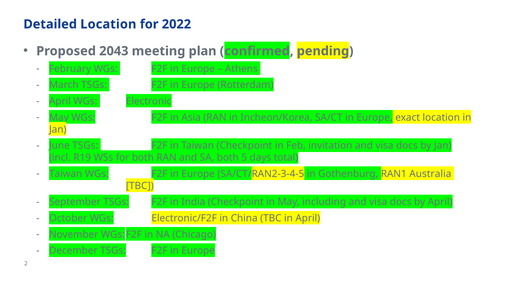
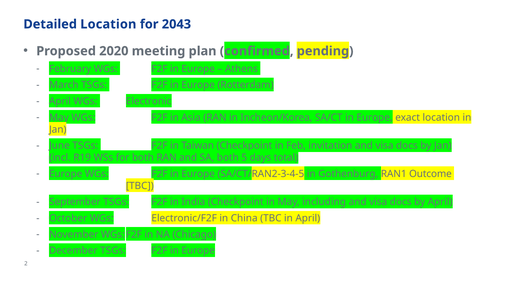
2022: 2022 -> 2043
2043: 2043 -> 2020
Taiwan at (66, 174): Taiwan -> Europe
Australia: Australia -> Outcome
